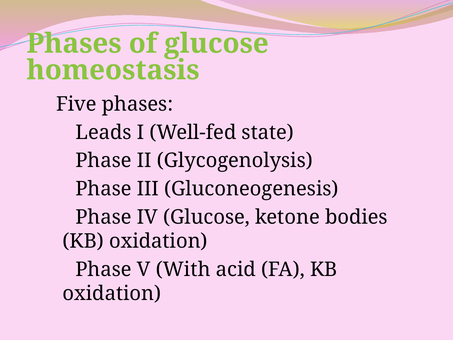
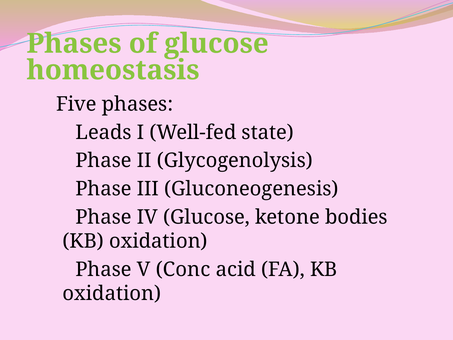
With: With -> Conc
